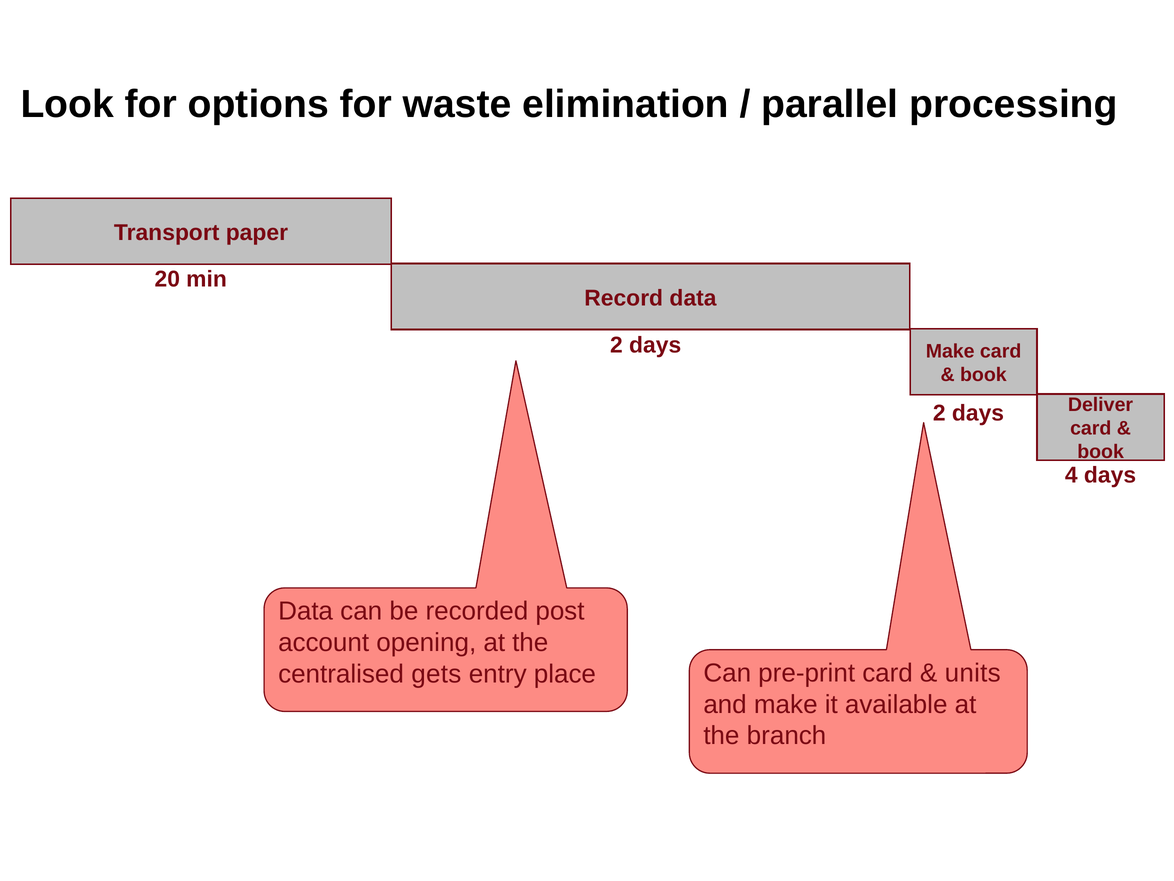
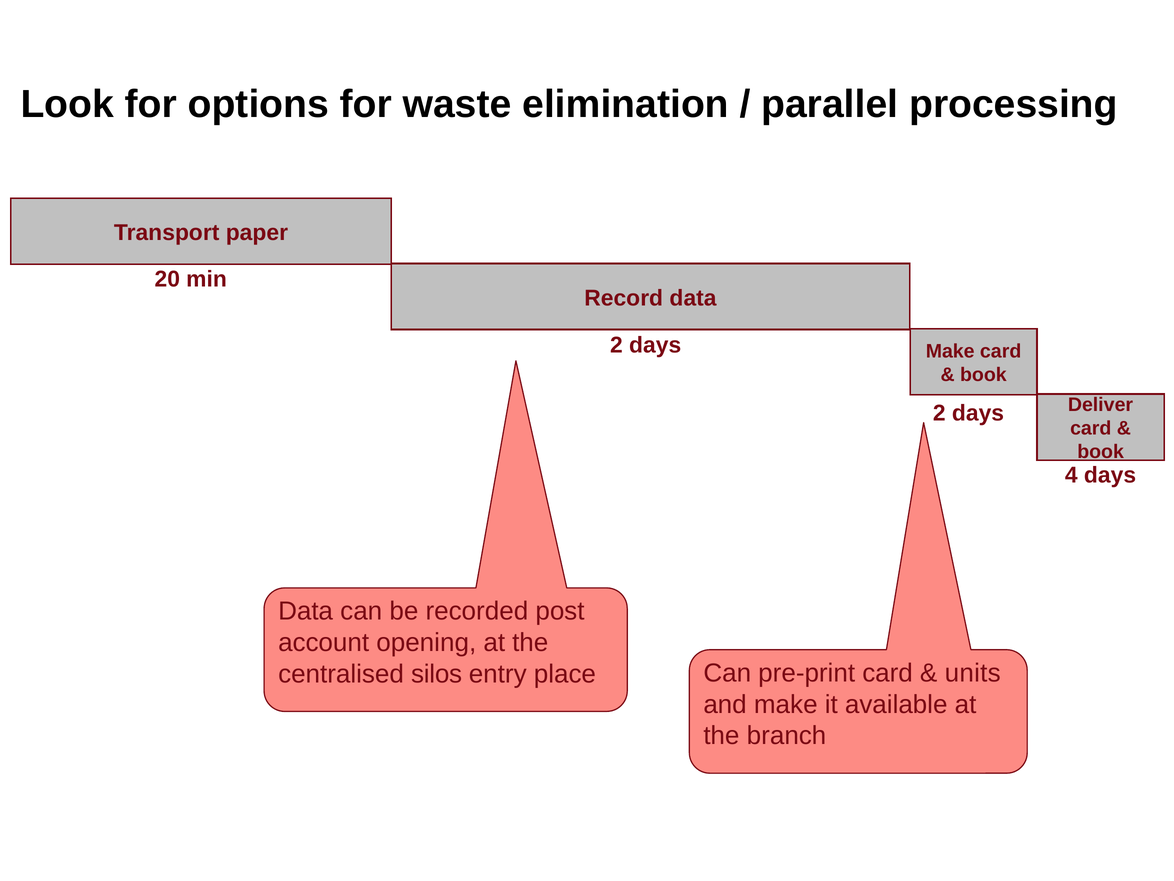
gets: gets -> silos
